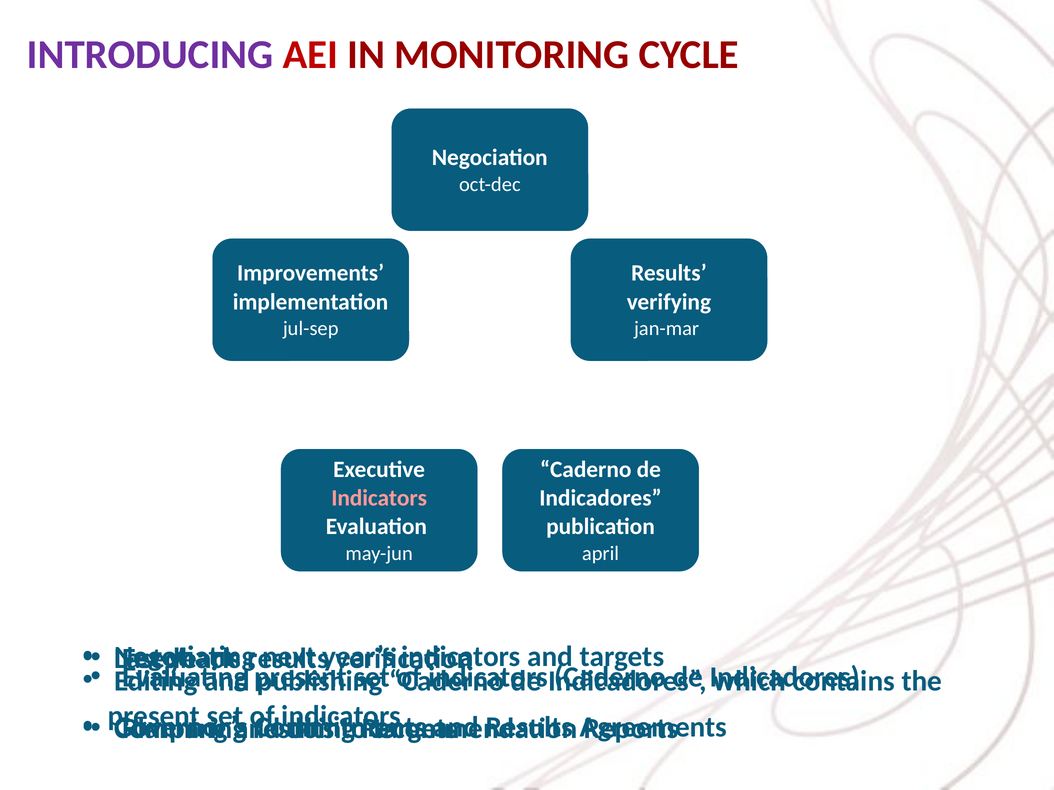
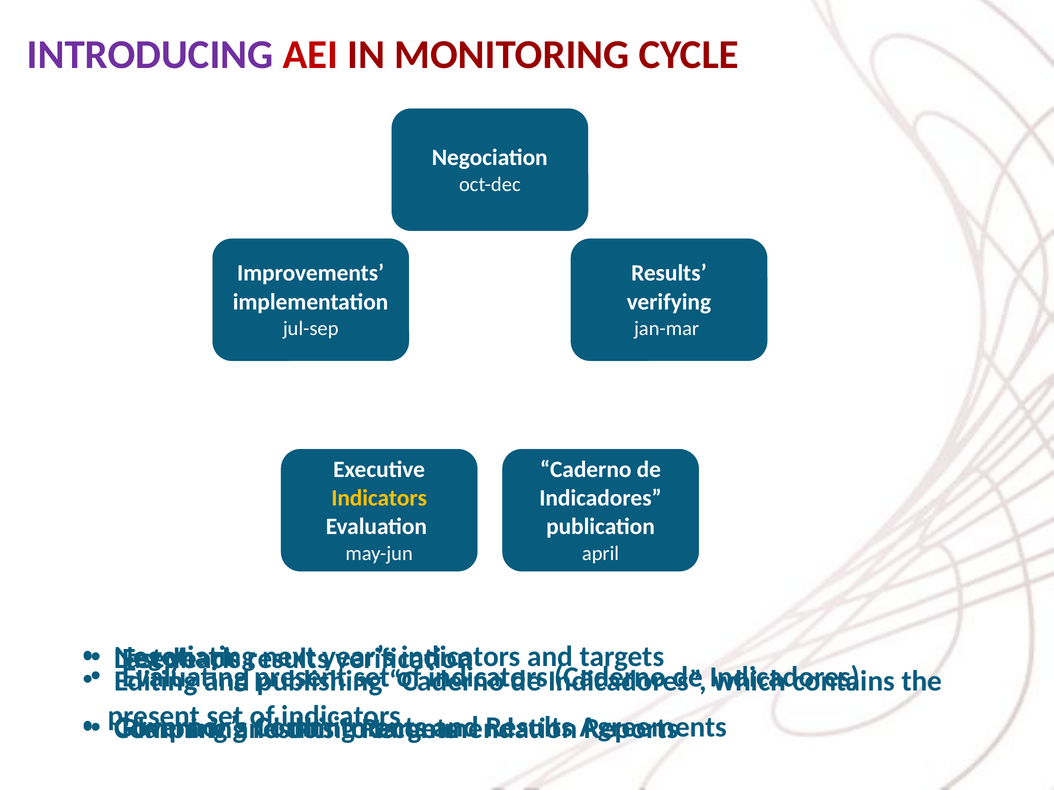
Indicators at (379, 498) colour: pink -> yellow
